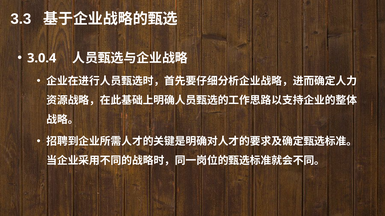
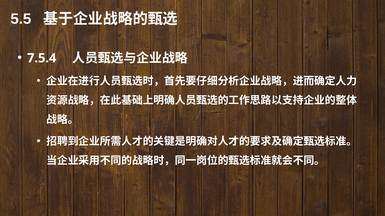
3.3: 3.3 -> 5.5
3.0.4: 3.0.4 -> 7.5.4
